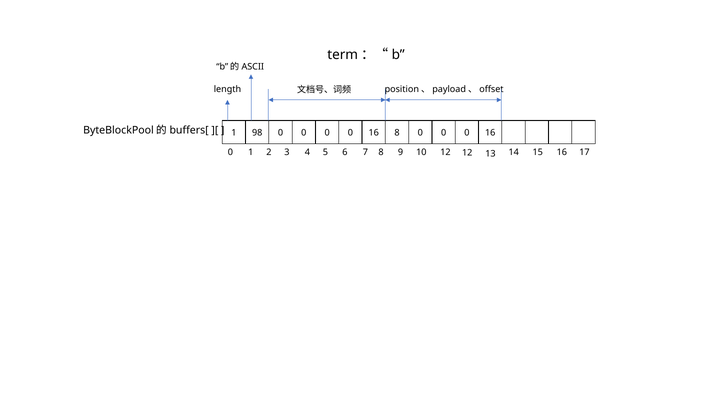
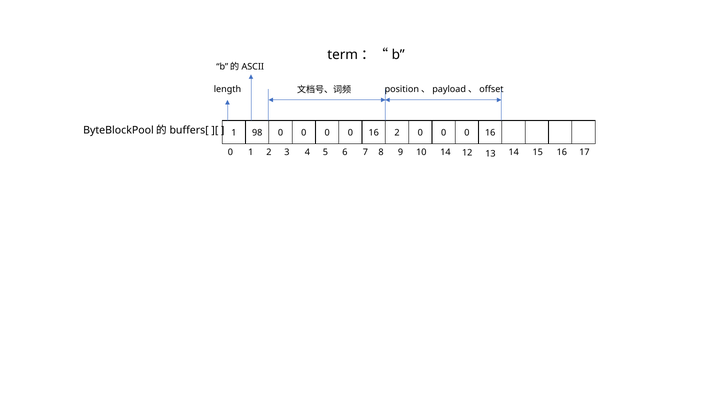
16 8: 8 -> 2
10 12: 12 -> 14
